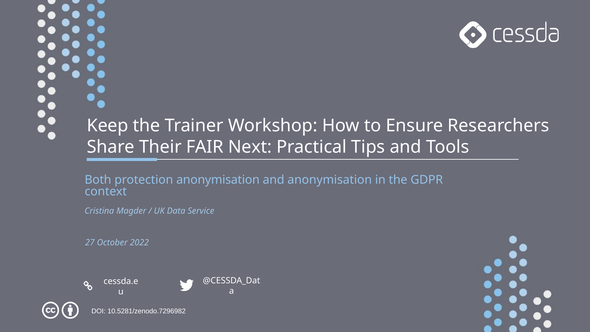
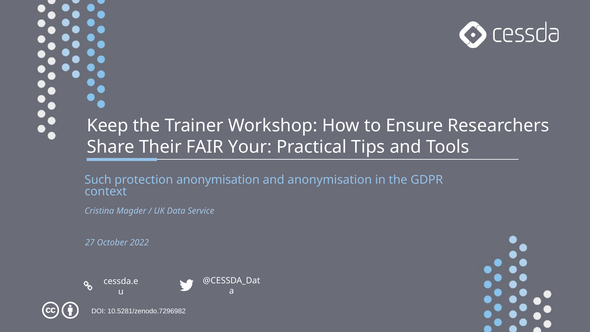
Next: Next -> Your
Both: Both -> Such
